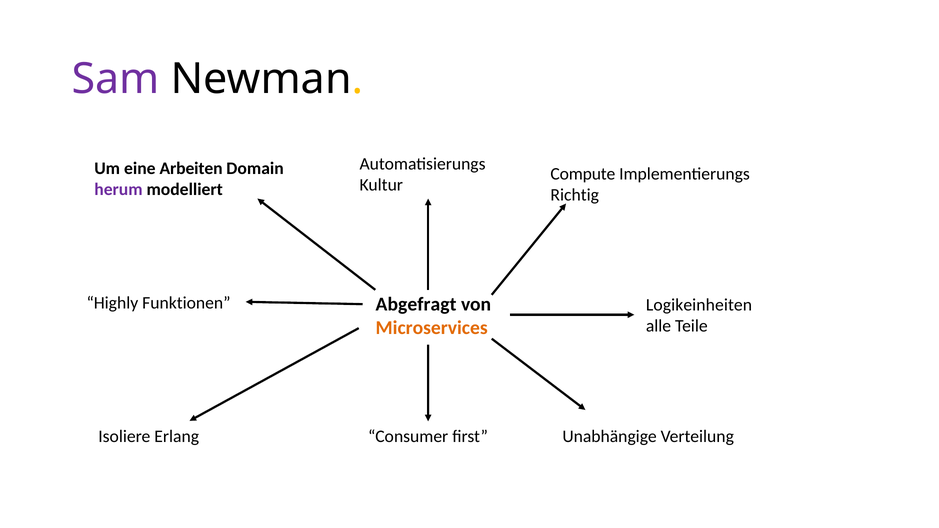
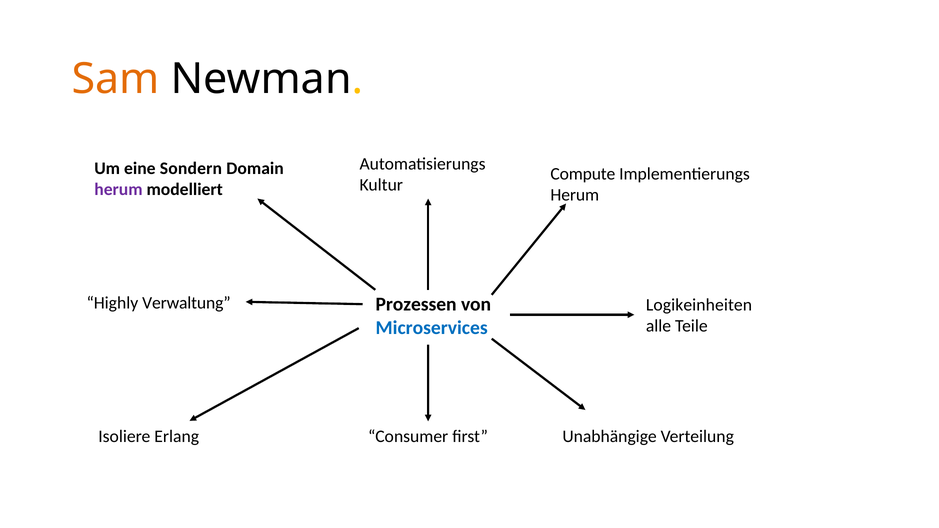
Sam colour: purple -> orange
Arbeiten: Arbeiten -> Sondern
Richtig at (575, 195): Richtig -> Herum
Funktionen: Funktionen -> Verwaltung
Abgefragt: Abgefragt -> Prozessen
Microservices colour: orange -> blue
